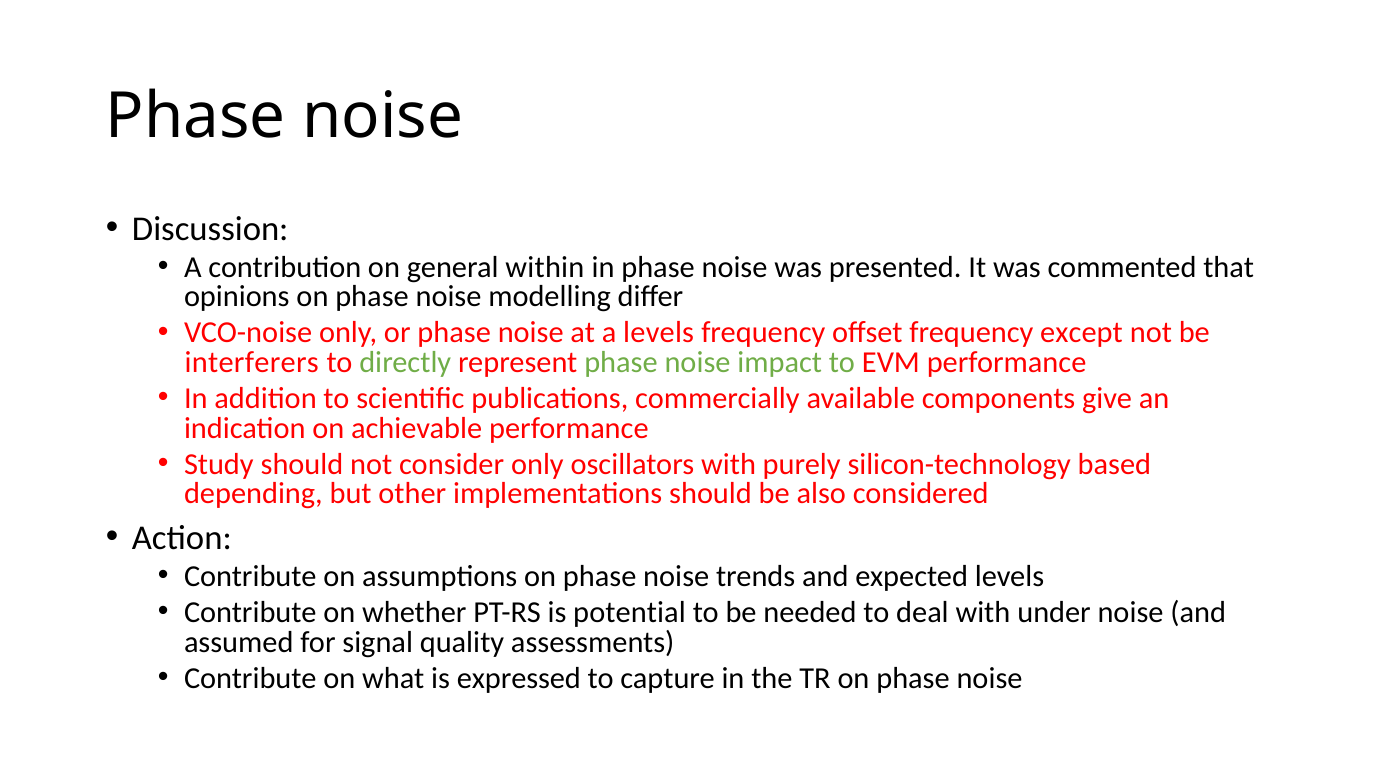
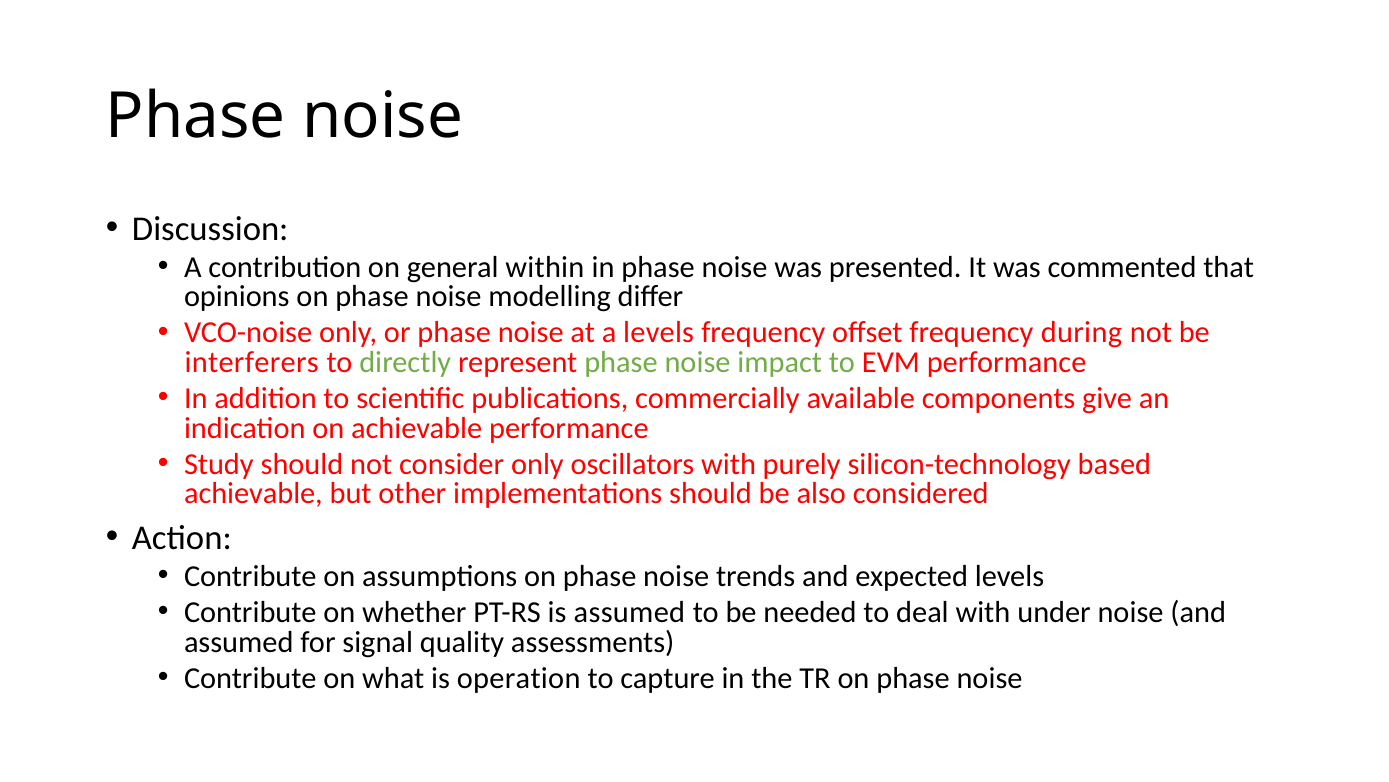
except: except -> during
depending at (253, 493): depending -> achievable
is potential: potential -> assumed
expressed: expressed -> operation
